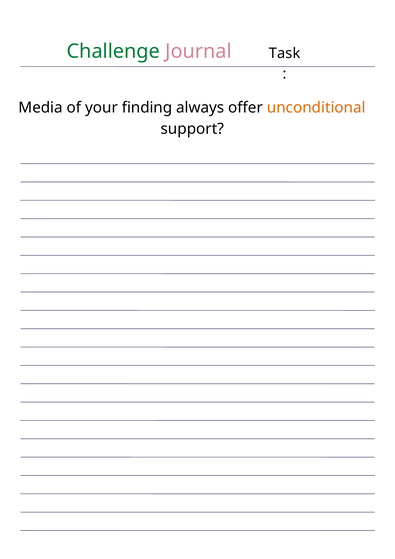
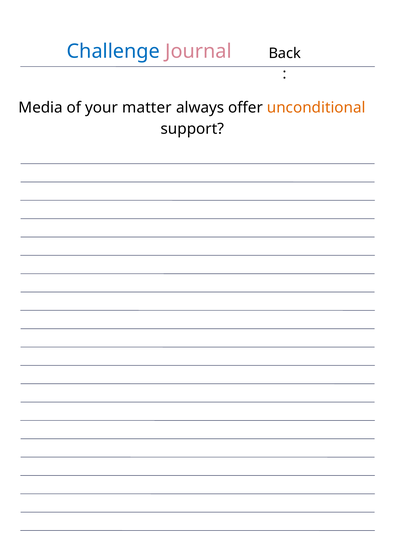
Challenge colour: green -> blue
Task: Task -> Back
finding: finding -> matter
